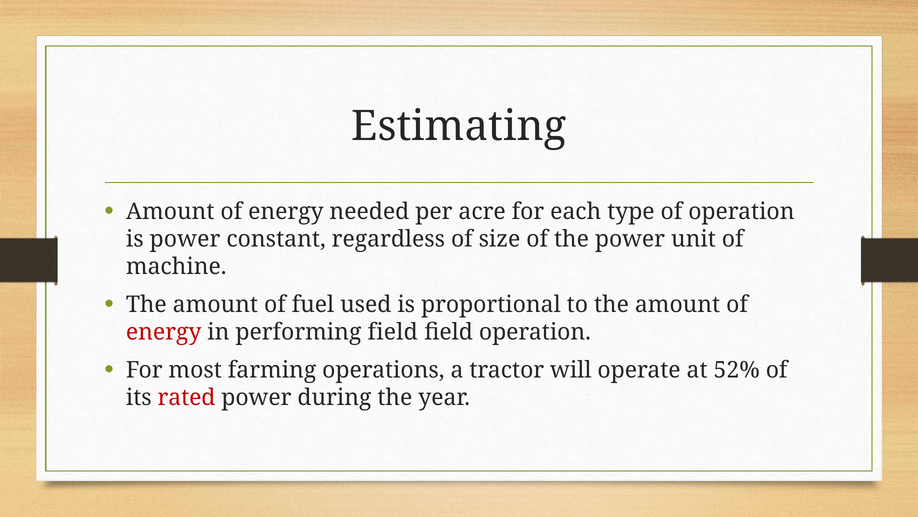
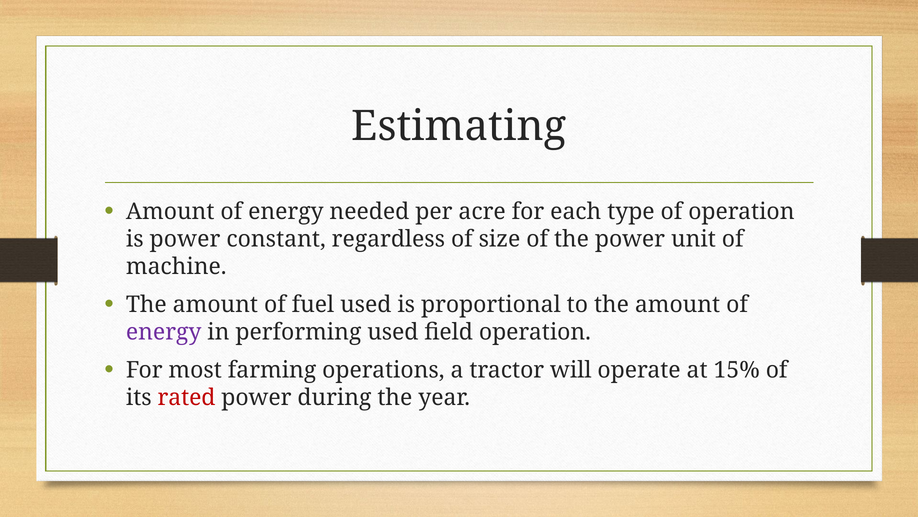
energy at (164, 332) colour: red -> purple
performing field: field -> used
52%: 52% -> 15%
